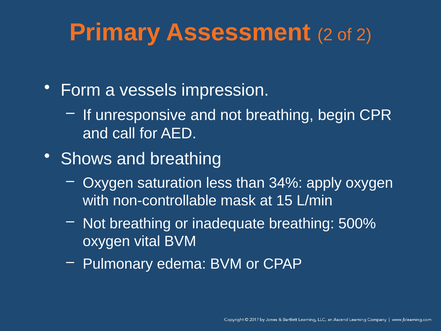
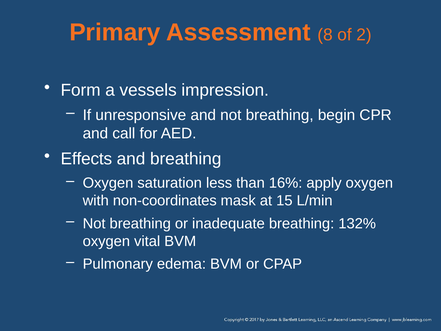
Assessment 2: 2 -> 8
Shows: Shows -> Effects
34%: 34% -> 16%
non-controllable: non-controllable -> non-coordinates
500%: 500% -> 132%
